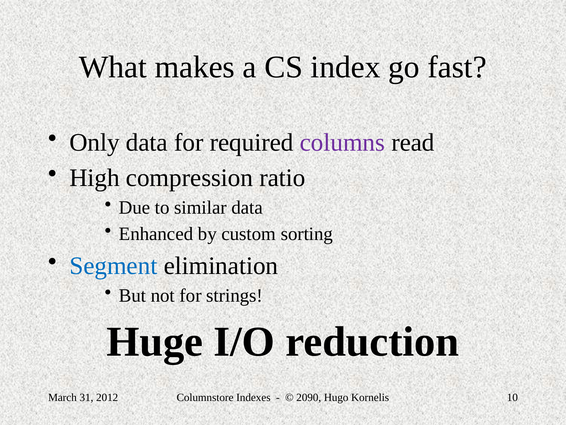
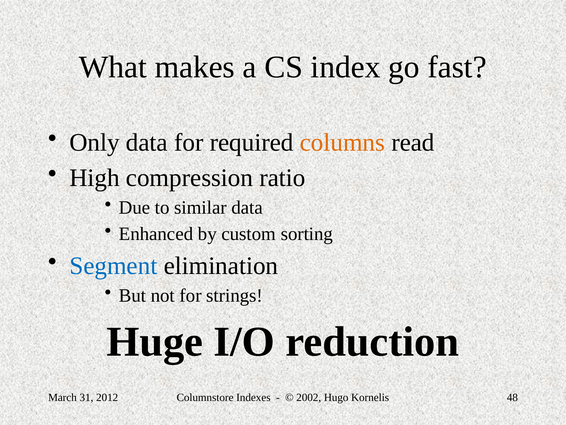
columns colour: purple -> orange
2090: 2090 -> 2002
10: 10 -> 48
